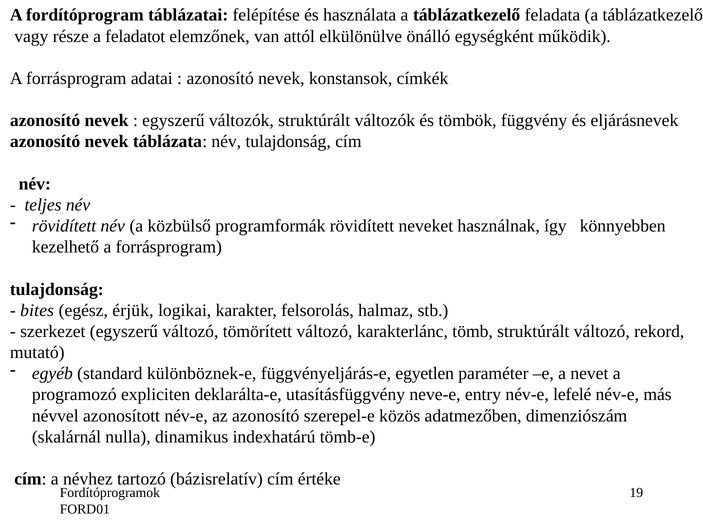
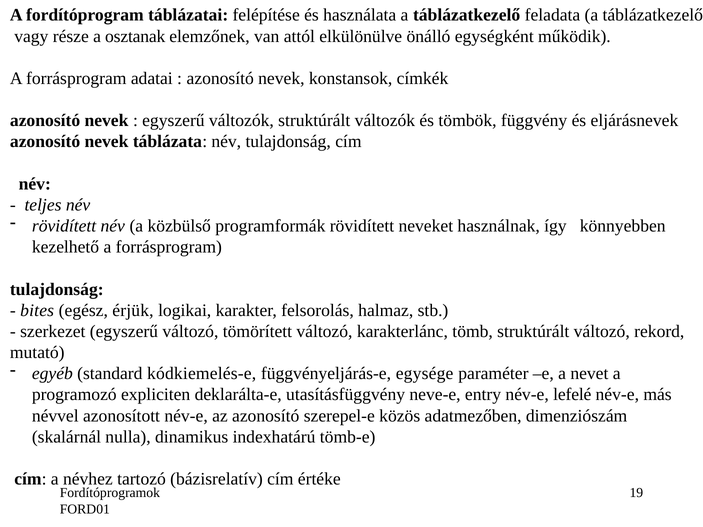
feladatot: feladatot -> osztanak
különböznek-e: különböznek-e -> kódkiemelés-e
egyetlen: egyetlen -> egysége
